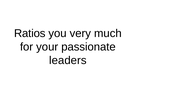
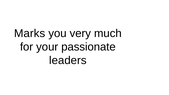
Ratios: Ratios -> Marks
